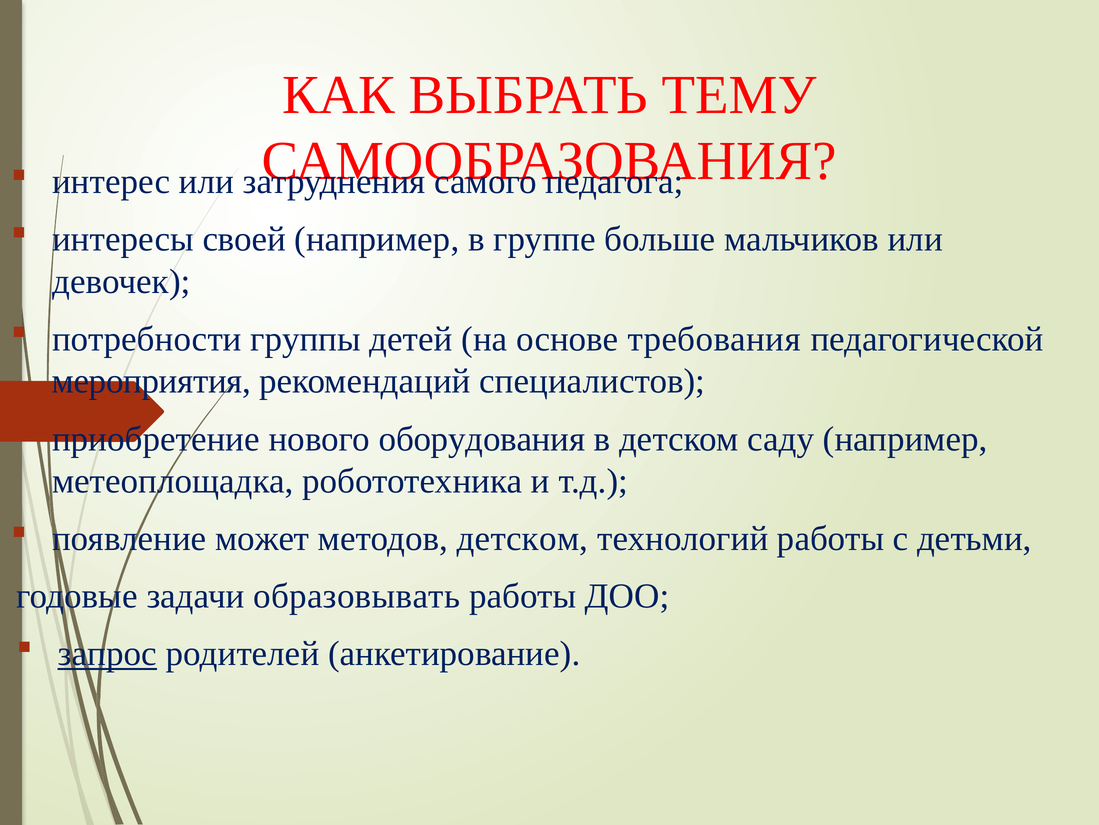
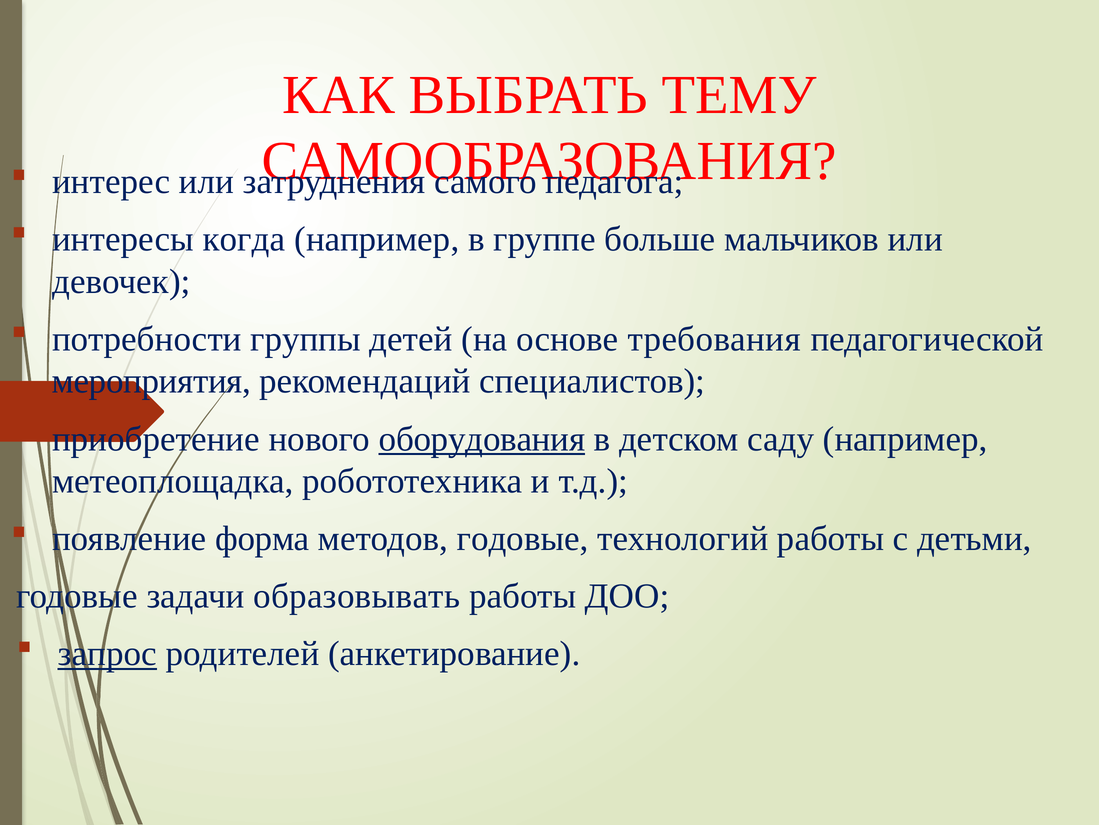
своей: своей -> когда
оборудования underline: none -> present
может: может -> форма
методов детском: детском -> годовые
